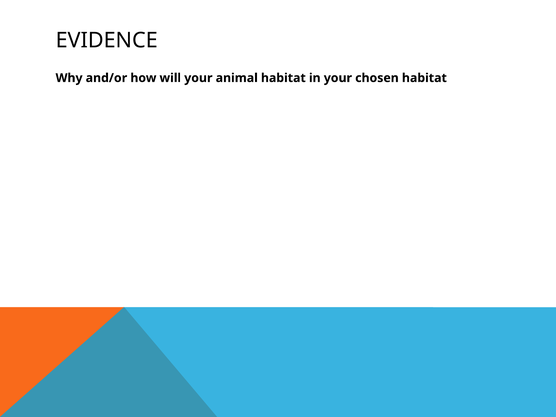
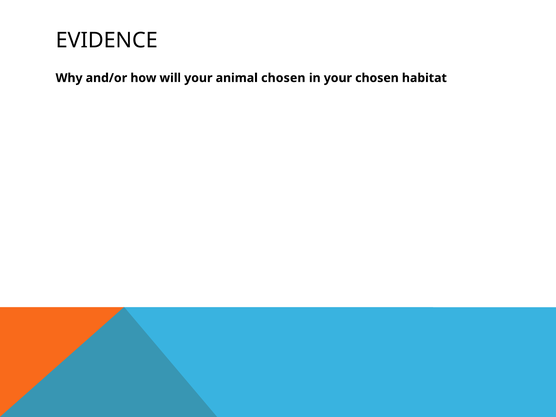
animal habitat: habitat -> chosen
